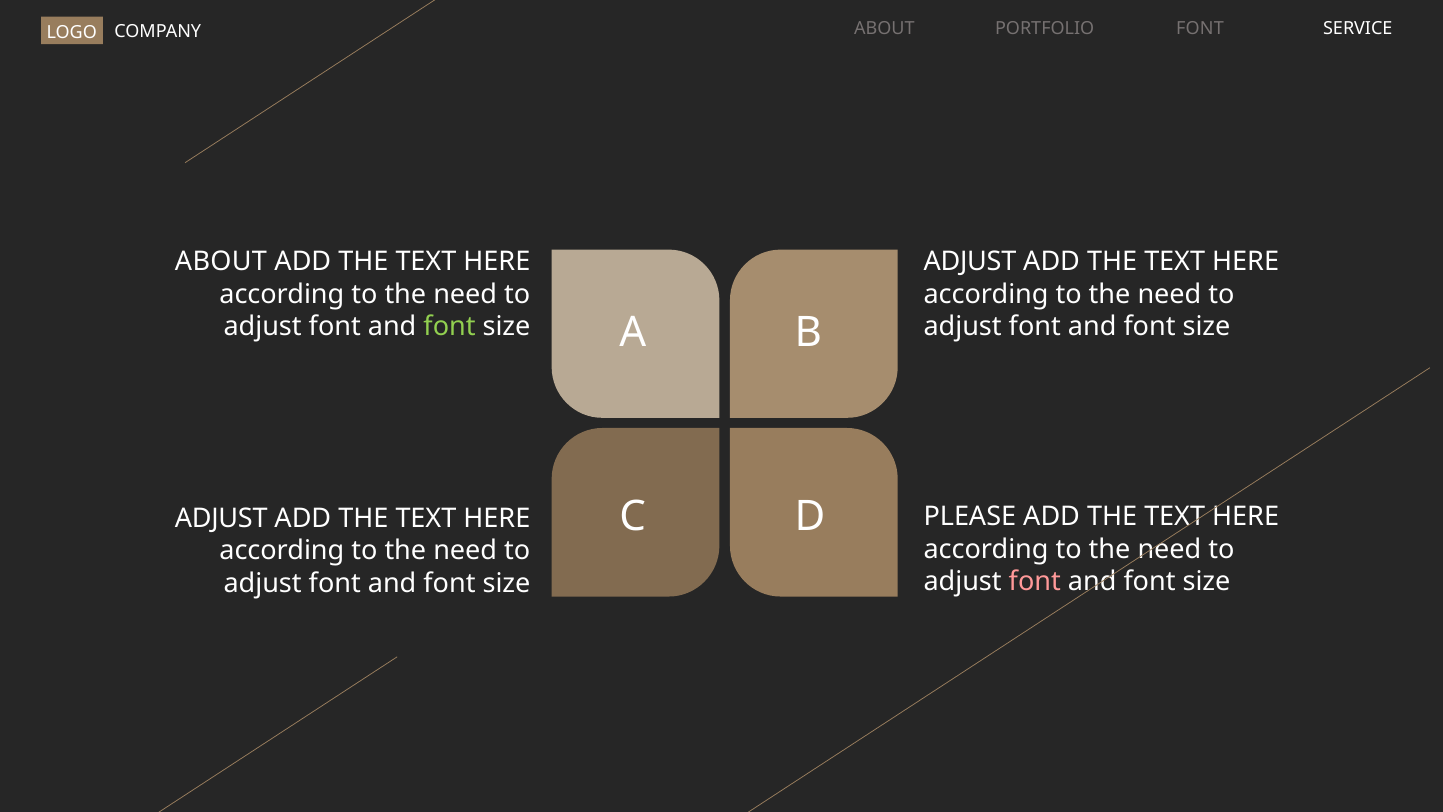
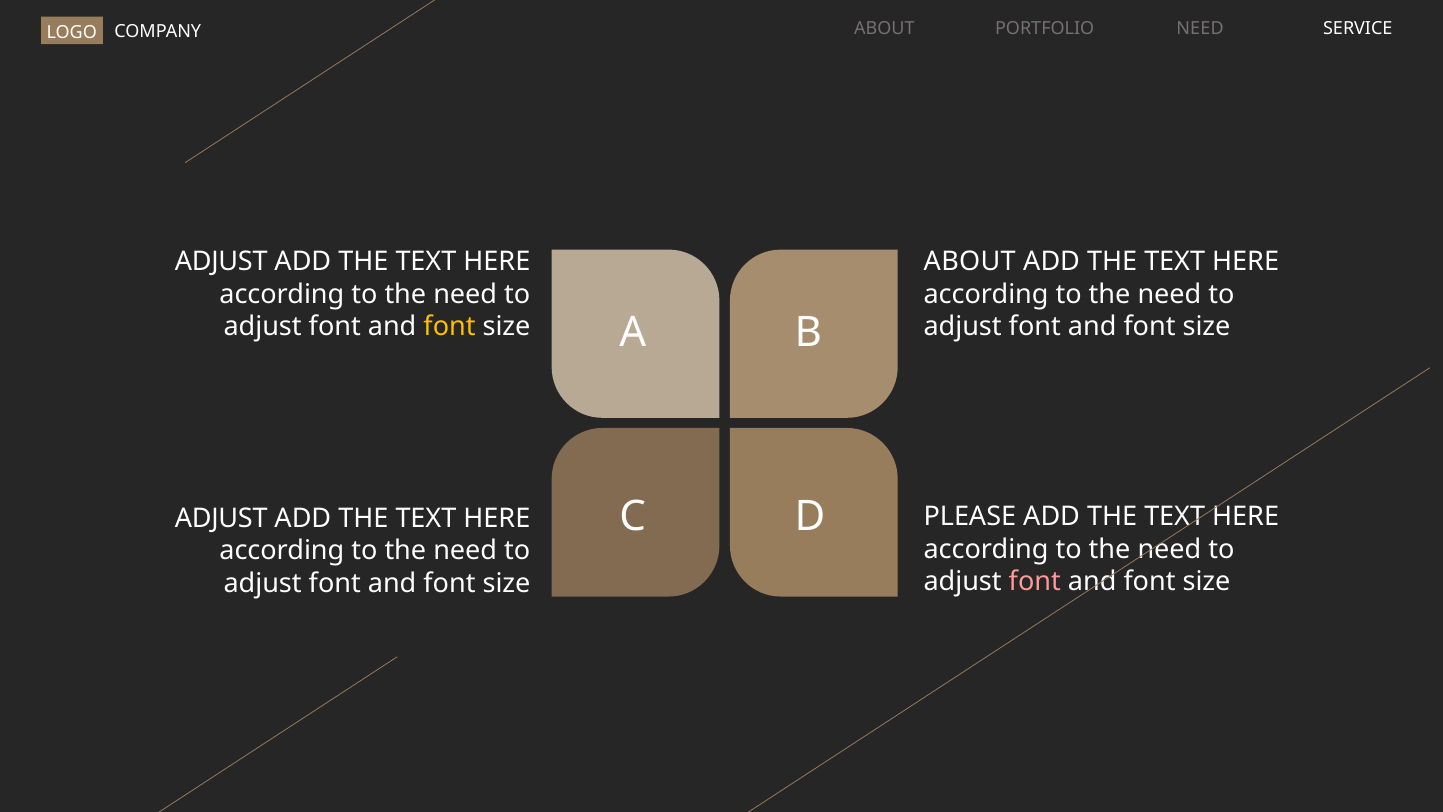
PORTFOLIO FONT: FONT -> NEED
ABOUT at (221, 262): ABOUT -> ADJUST
ADJUST at (970, 262): ADJUST -> ABOUT
font at (450, 327) colour: light green -> yellow
